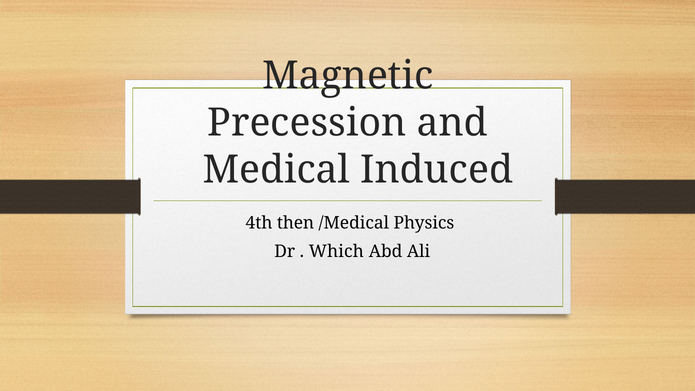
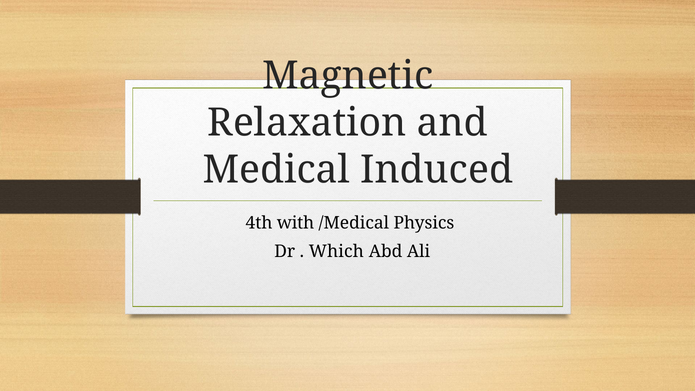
Precession: Precession -> Relaxation
then: then -> with
